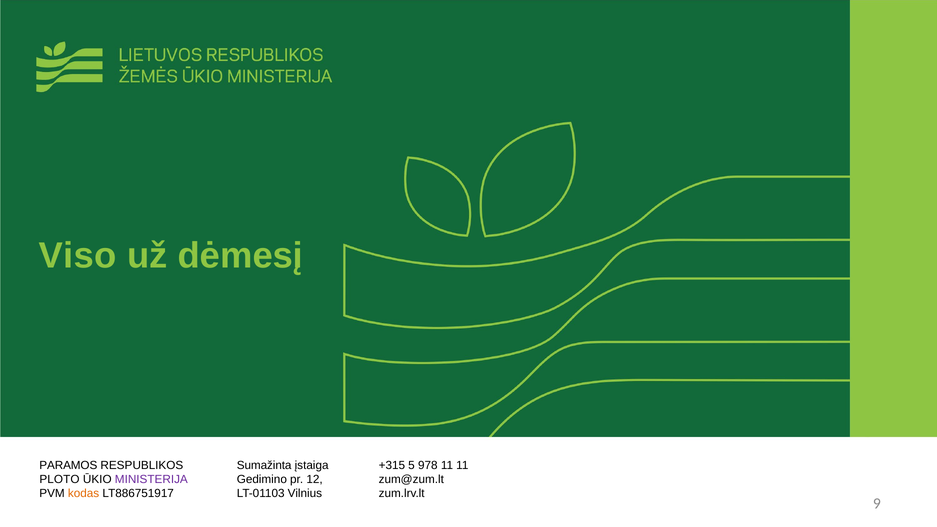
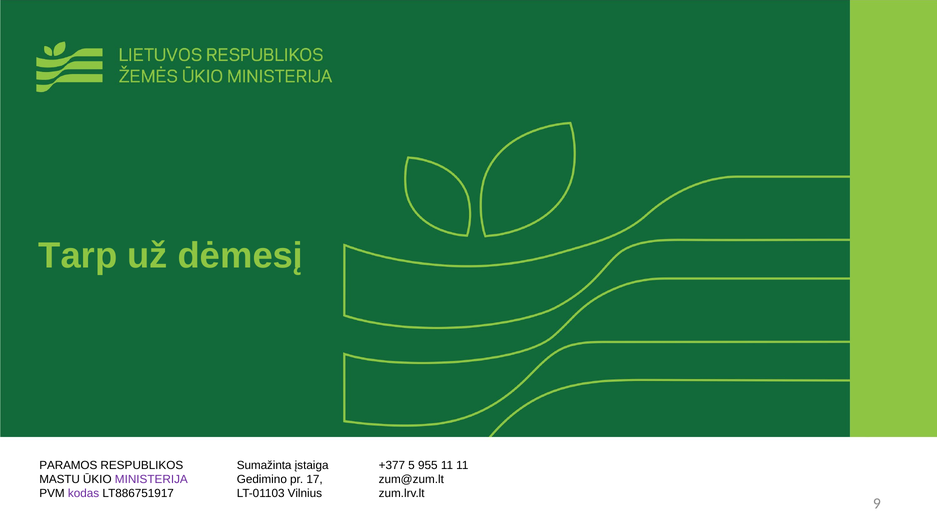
Viso: Viso -> Tarp
+315: +315 -> +377
978: 978 -> 955
PLOTO: PLOTO -> MASTU
12: 12 -> 17
kodas colour: orange -> purple
